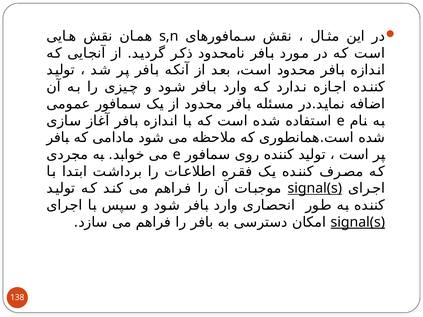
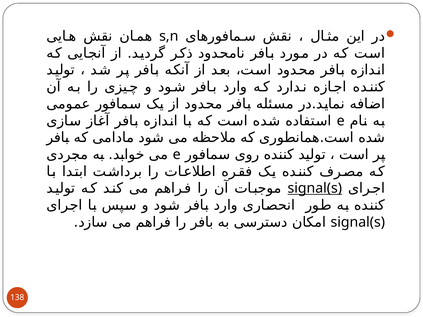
signal(s at (358, 222) underline: present -> none
